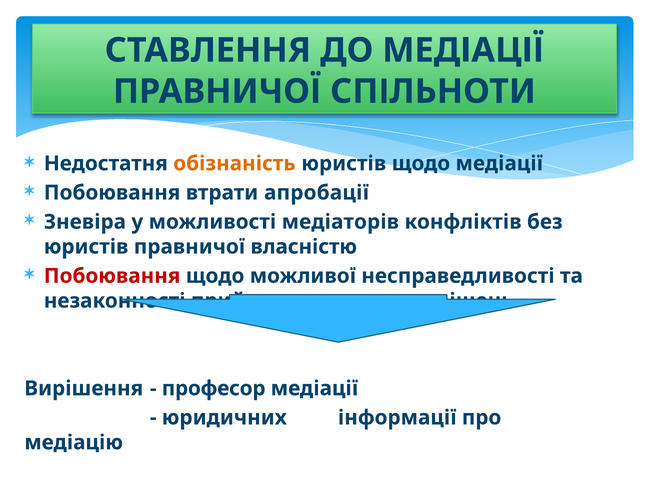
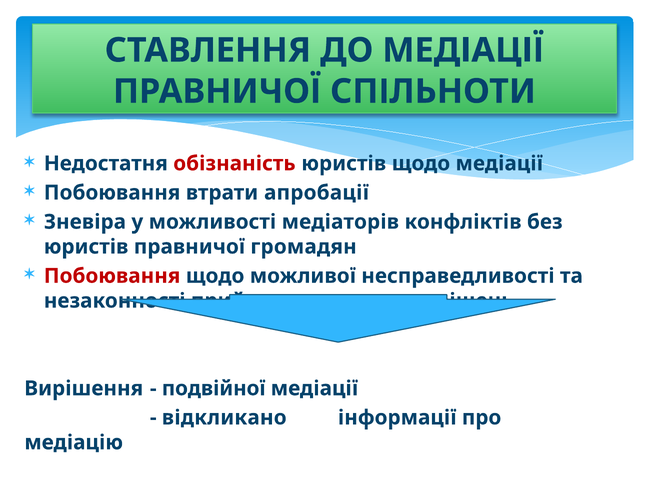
обізнаність colour: orange -> red
власністю: власністю -> громадян
професор: професор -> подвійної
юридичних: юридичних -> відкликано
